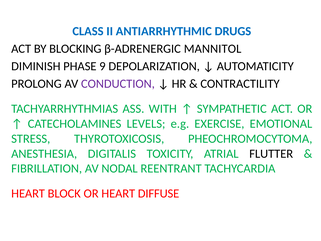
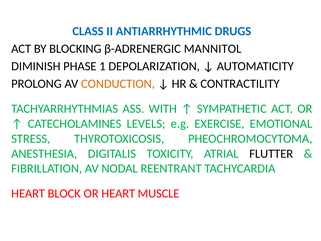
9: 9 -> 1
CONDUCTION colour: purple -> orange
DIFFUSE: DIFFUSE -> MUSCLE
